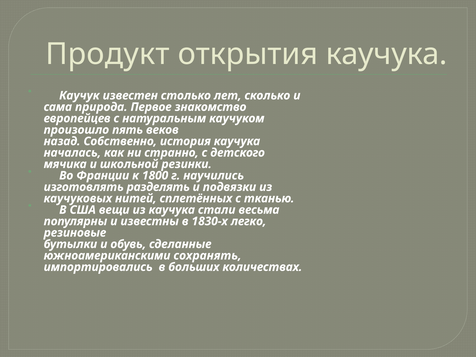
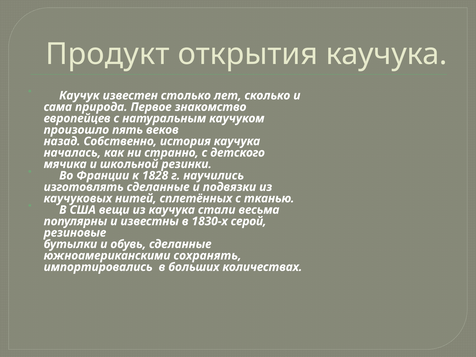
1800: 1800 -> 1828
изготовлять разделять: разделять -> сделанные
легко: легко -> серой
